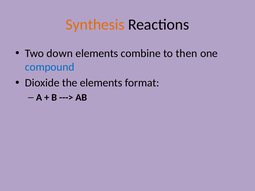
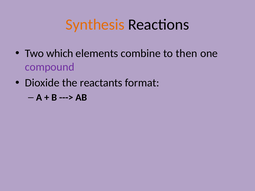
down: down -> which
compound colour: blue -> purple
the elements: elements -> reactants
